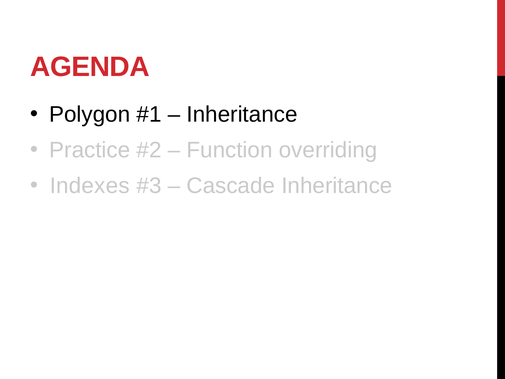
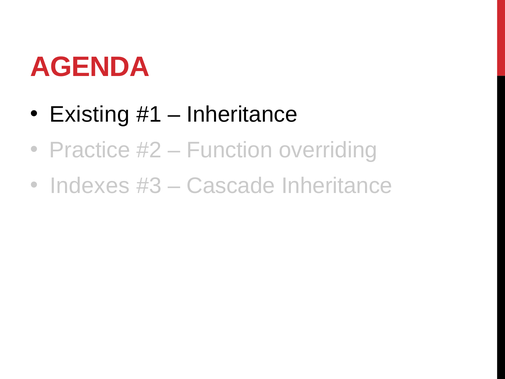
Polygon: Polygon -> Existing
